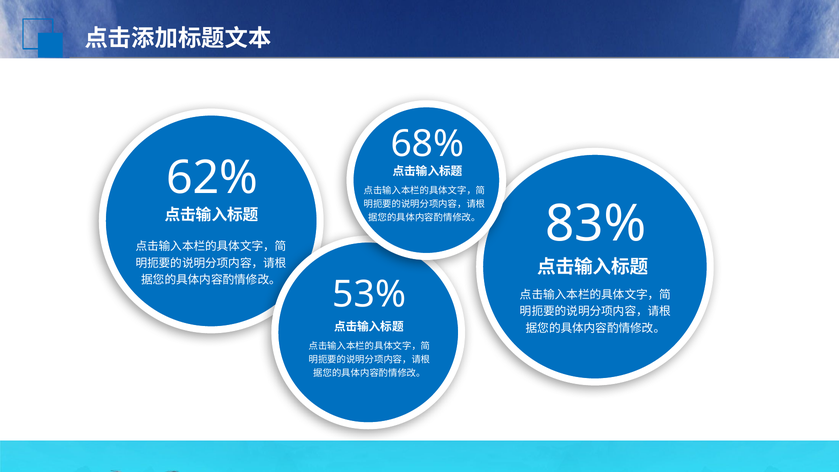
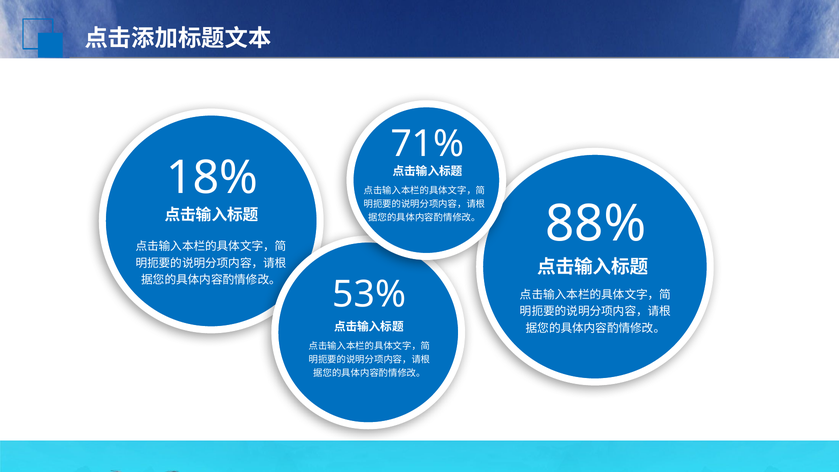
68%: 68% -> 71%
62%: 62% -> 18%
83%: 83% -> 88%
